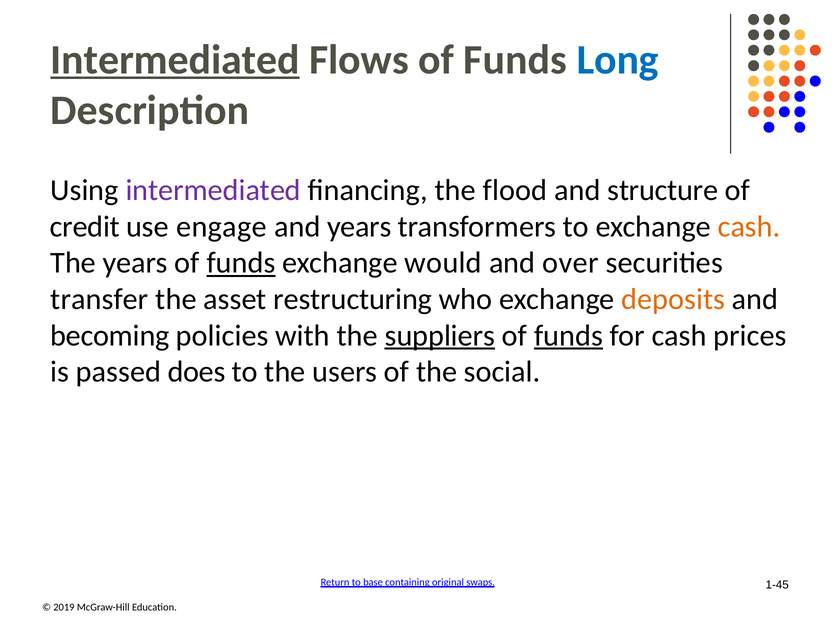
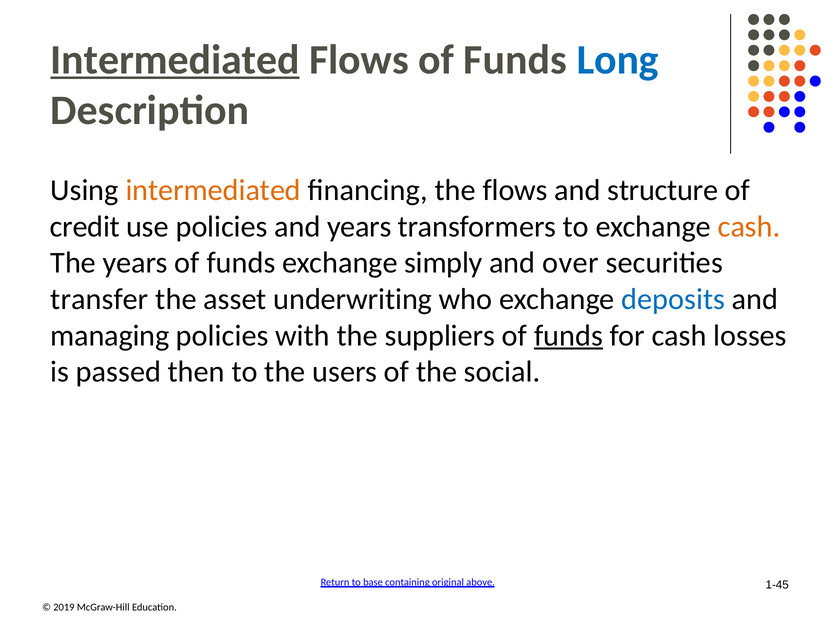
intermediated at (213, 190) colour: purple -> orange
the flood: flood -> flows
use engage: engage -> policies
funds at (241, 263) underline: present -> none
would: would -> simply
restructuring: restructuring -> underwriting
deposits colour: orange -> blue
becoming: becoming -> managing
suppliers underline: present -> none
prices: prices -> losses
does: does -> then
swaps: swaps -> above
